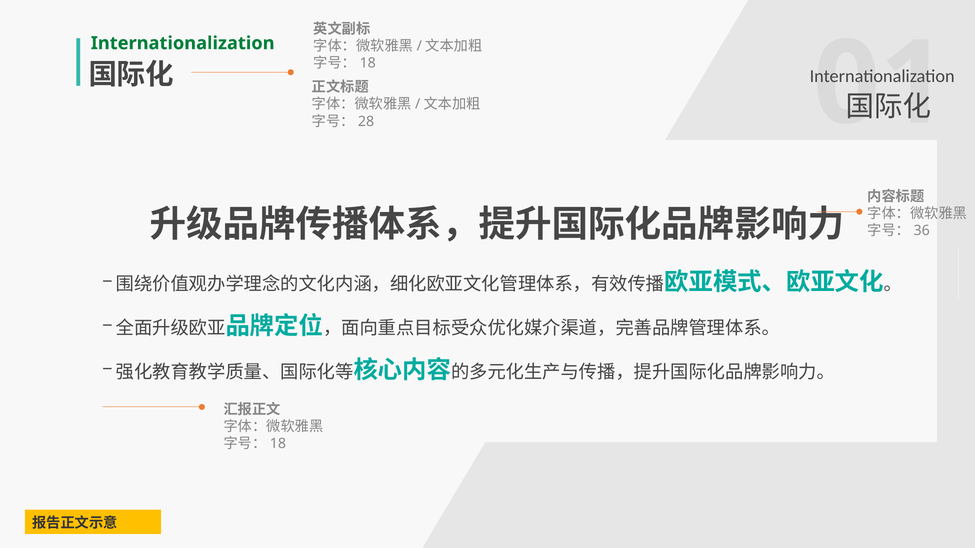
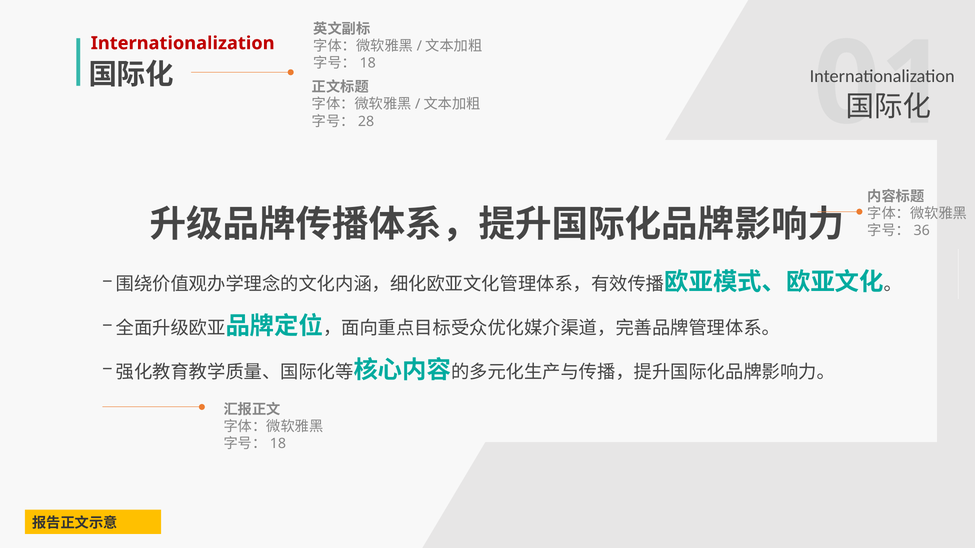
Internationalization at (183, 43) colour: green -> red
